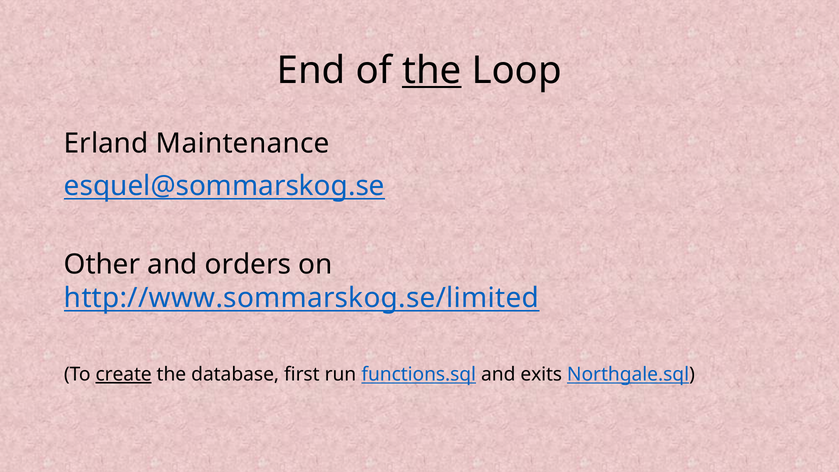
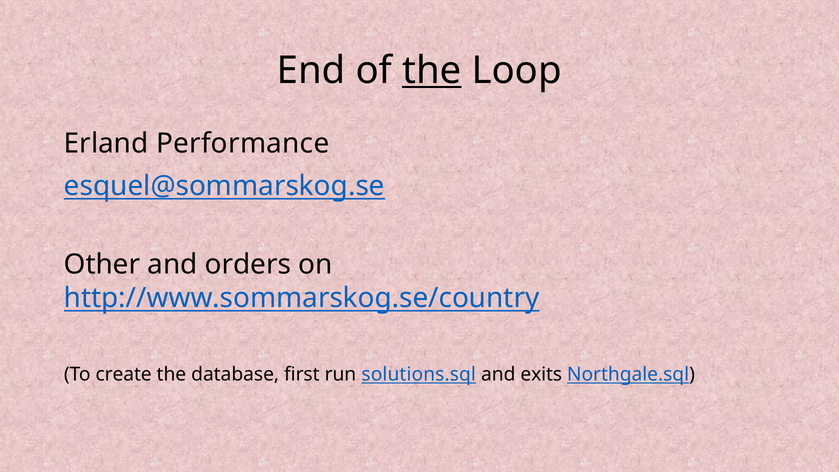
Maintenance: Maintenance -> Performance
http://www.sommarskog.se/limited: http://www.sommarskog.se/limited -> http://www.sommarskog.se/country
create underline: present -> none
functions.sql: functions.sql -> solutions.sql
